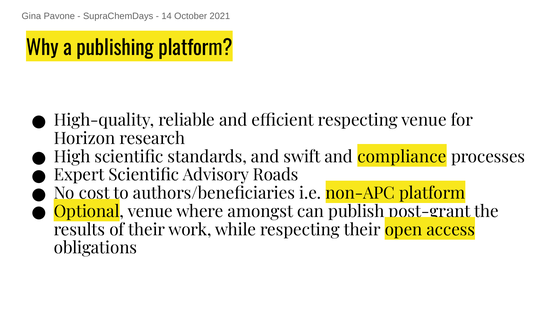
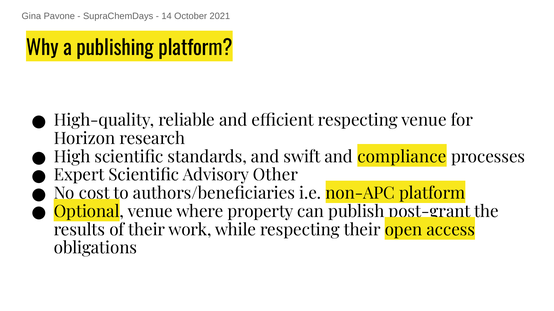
Roads: Roads -> Other
amongst: amongst -> property
